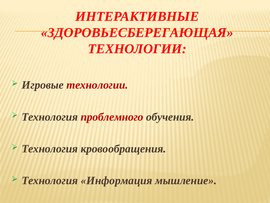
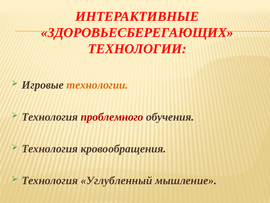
ЗДОРОВЬЕСБЕРЕГАЮЩАЯ: ЗДОРОВЬЕСБЕРЕГАЮЩАЯ -> ЗДОРОВЬЕСБЕРЕГАЮЩИХ
технологии at (97, 85) colour: red -> orange
Информация: Информация -> Углубленный
